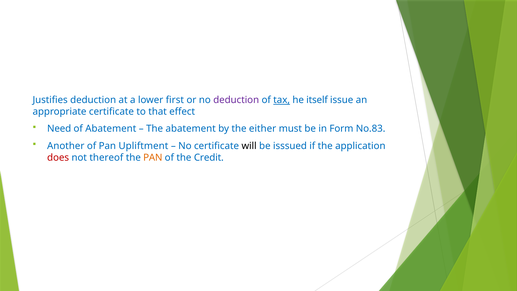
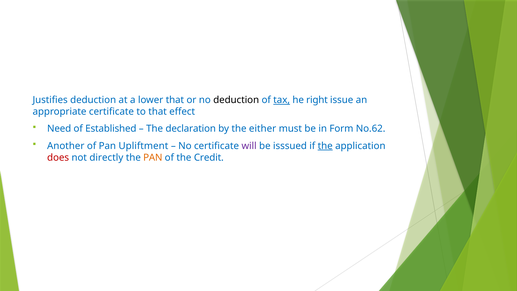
lower first: first -> that
deduction at (236, 100) colour: purple -> black
itself: itself -> right
of Abatement: Abatement -> Established
The abatement: abatement -> declaration
No.83: No.83 -> No.62
will colour: black -> purple
the at (325, 146) underline: none -> present
thereof: thereof -> directly
